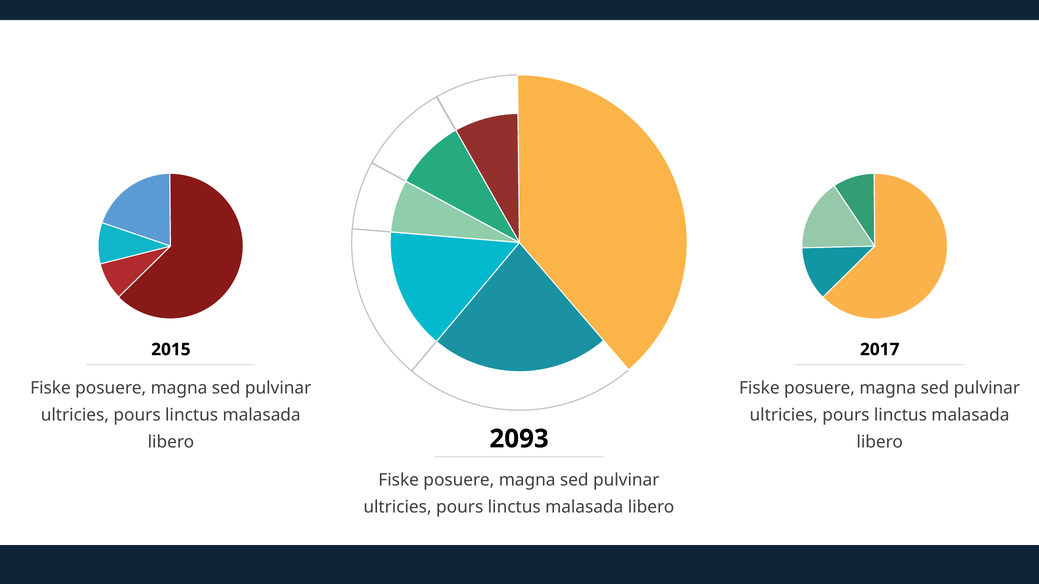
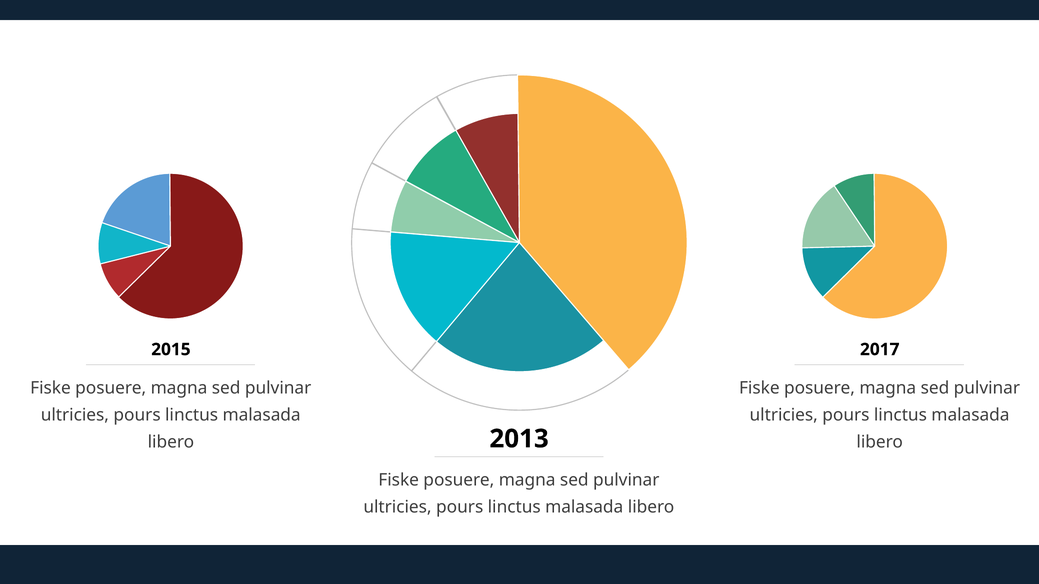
2093: 2093 -> 2013
